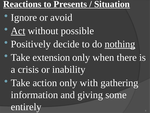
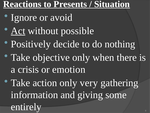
nothing underline: present -> none
extension: extension -> objective
inability: inability -> emotion
with: with -> very
